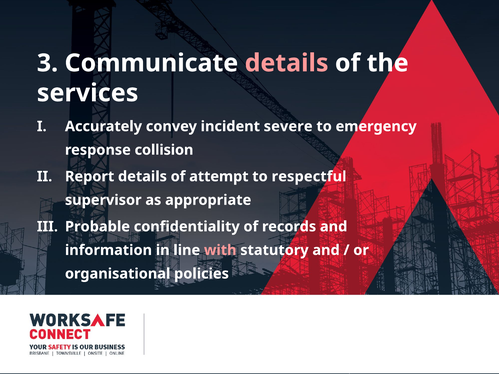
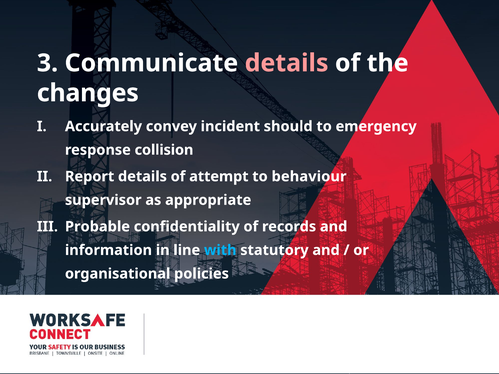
services: services -> changes
severe: severe -> should
respectful: respectful -> behaviour
with colour: pink -> light blue
